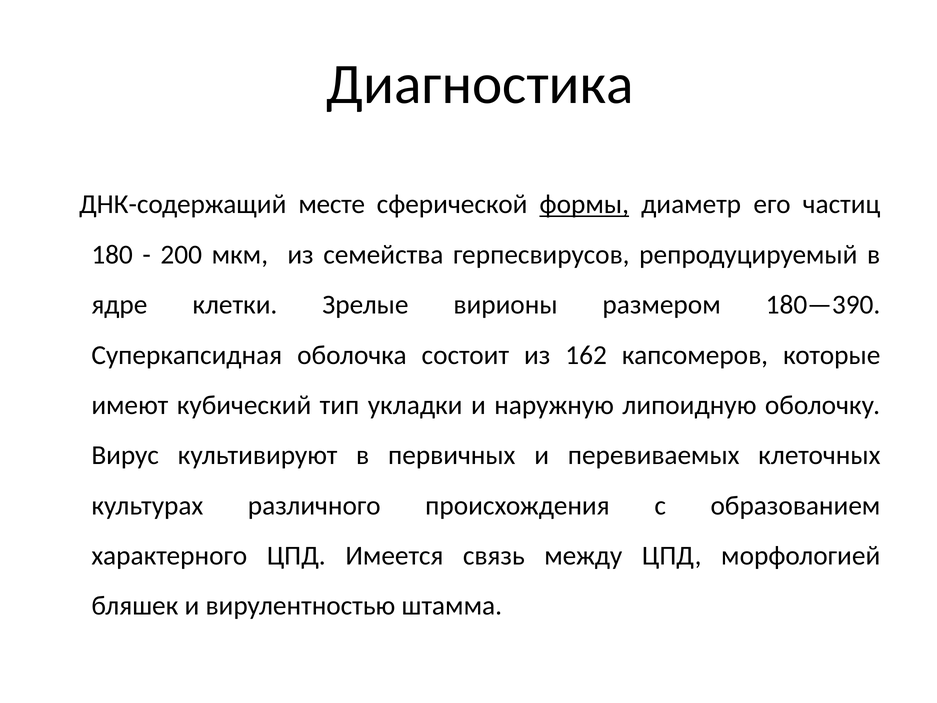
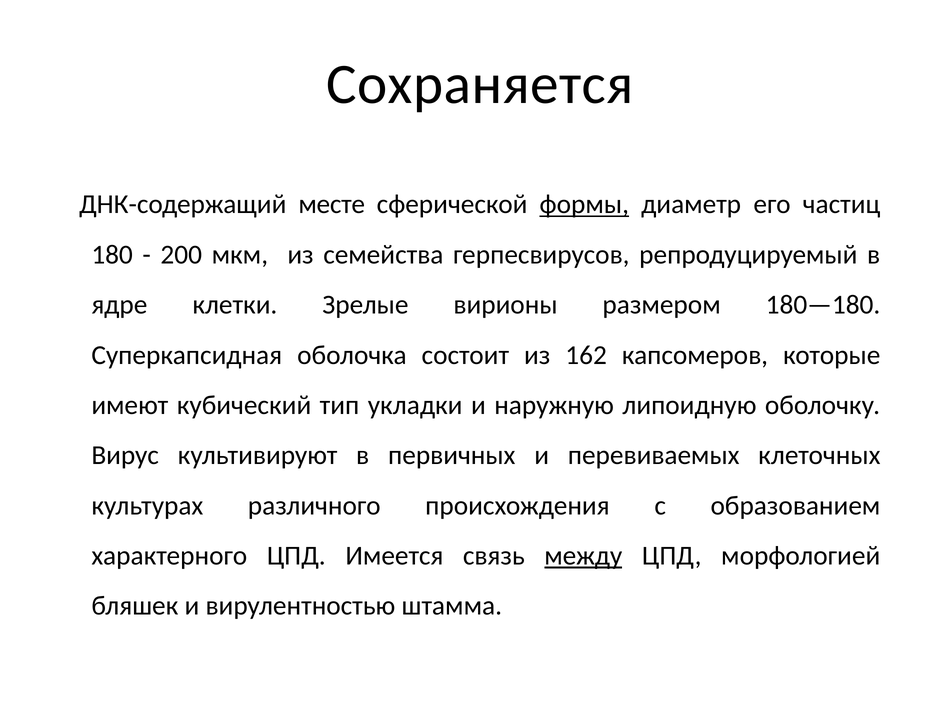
Диагностика: Диагностика -> Сохраняется
180—390: 180—390 -> 180—180
между underline: none -> present
